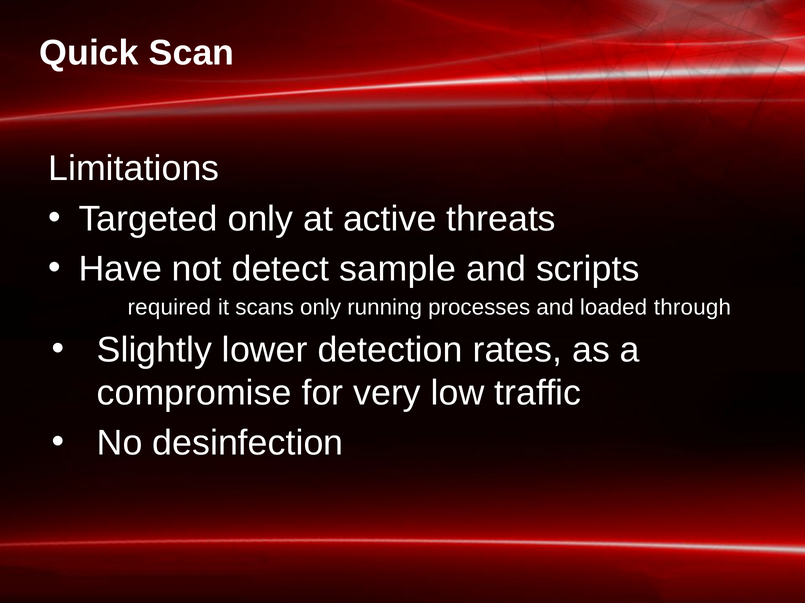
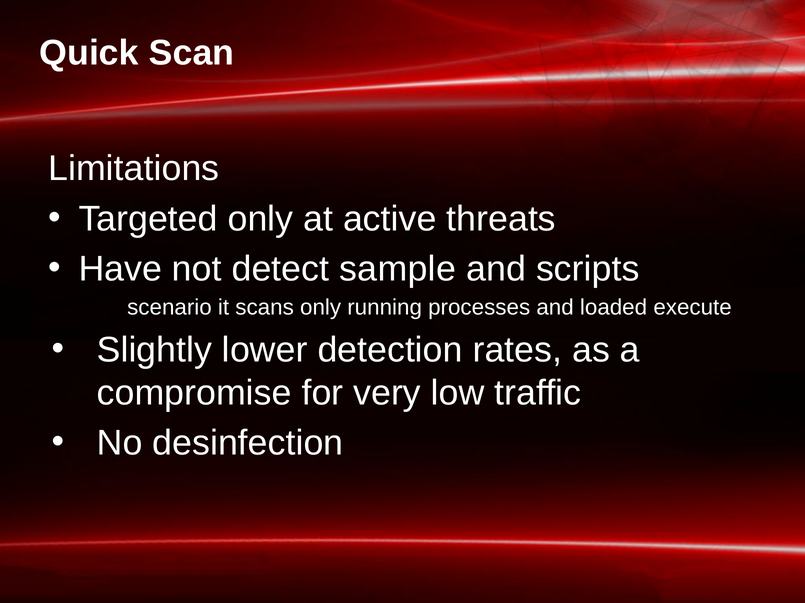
required: required -> scenario
through: through -> execute
